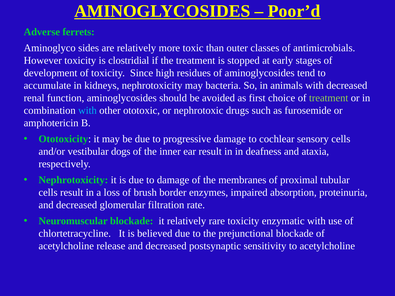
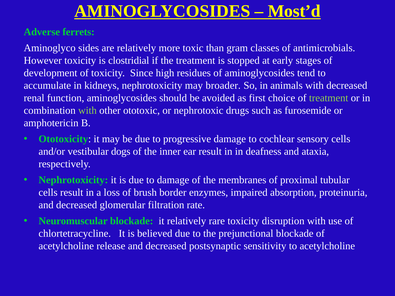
Poor’d: Poor’d -> Most’d
outer: outer -> gram
bacteria: bacteria -> broader
with at (87, 111) colour: light blue -> light green
enzymatic: enzymatic -> disruption
